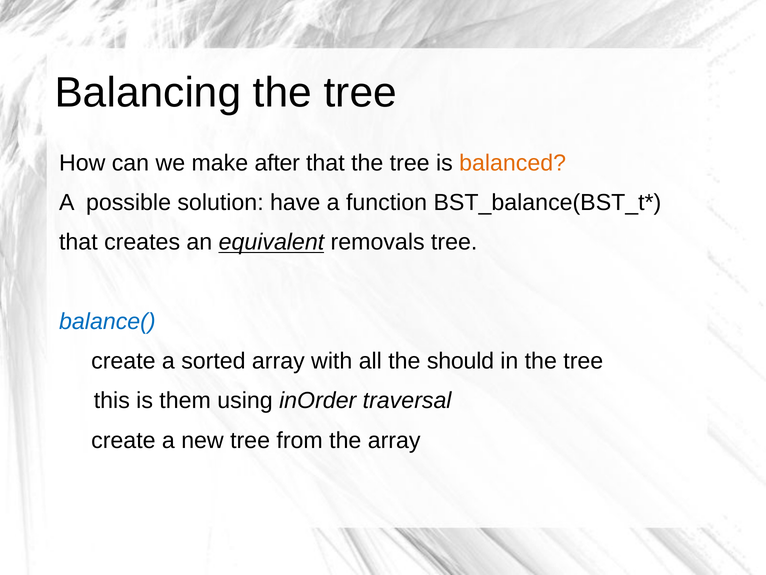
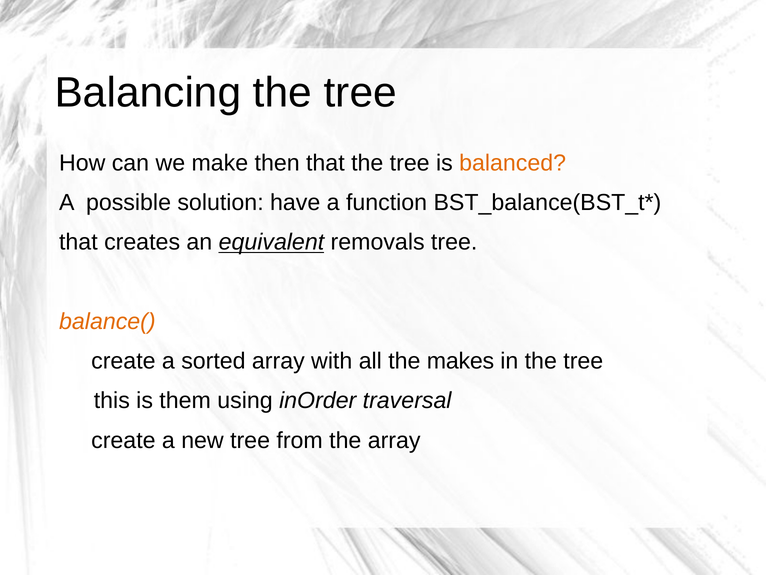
after: after -> then
balance( colour: blue -> orange
should: should -> makes
